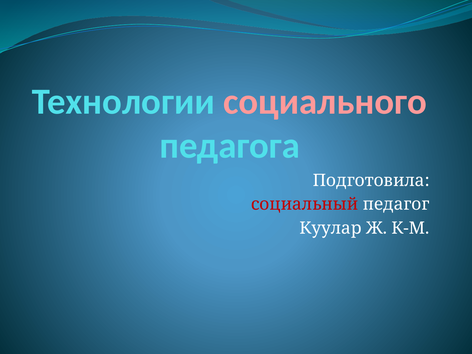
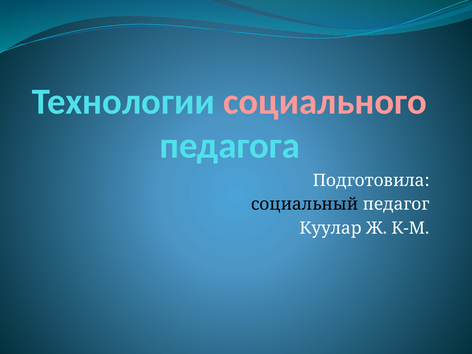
социальный colour: red -> black
